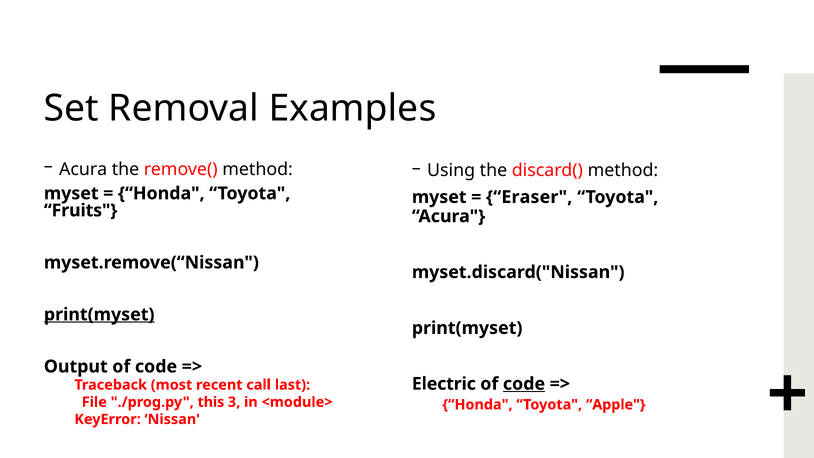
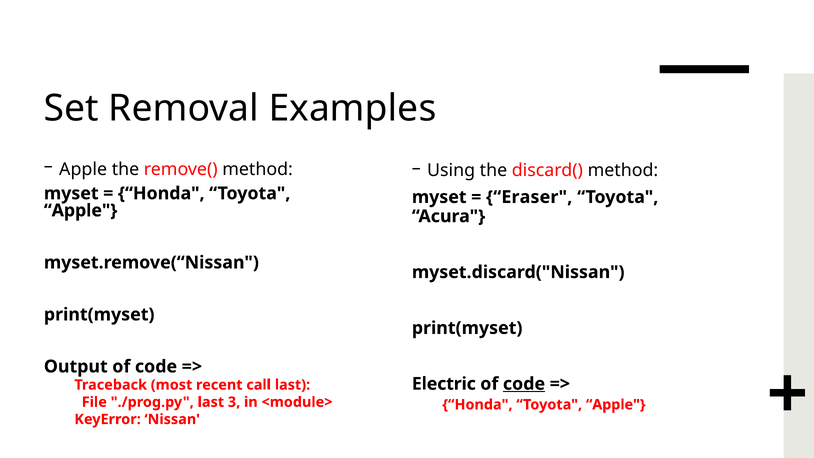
Acura at (83, 169): Acura -> Apple
Fruits at (81, 210): Fruits -> Apple
print(myset at (99, 314) underline: present -> none
./prog.py this: this -> last
